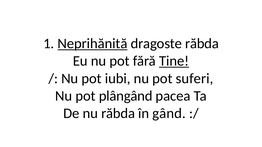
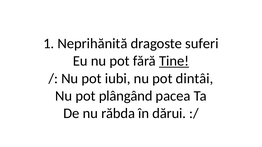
Neprihănită underline: present -> none
dragoste răbda: răbda -> suferi
suferi: suferi -> dintâi
gând: gând -> dărui
